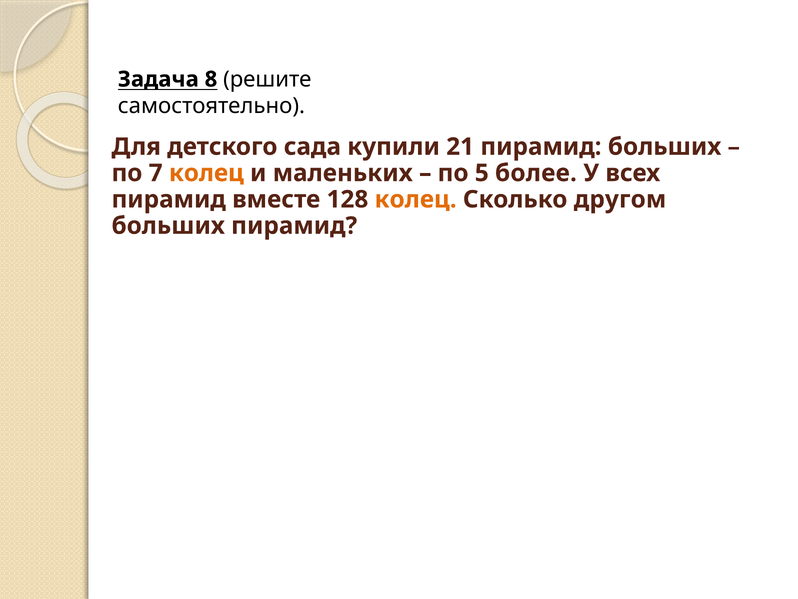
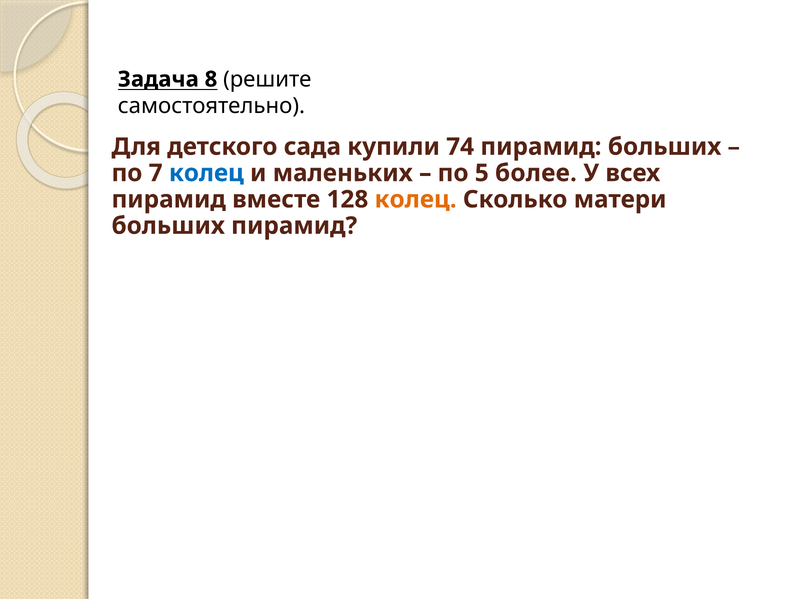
21: 21 -> 74
колец at (206, 173) colour: orange -> blue
другом: другом -> матери
